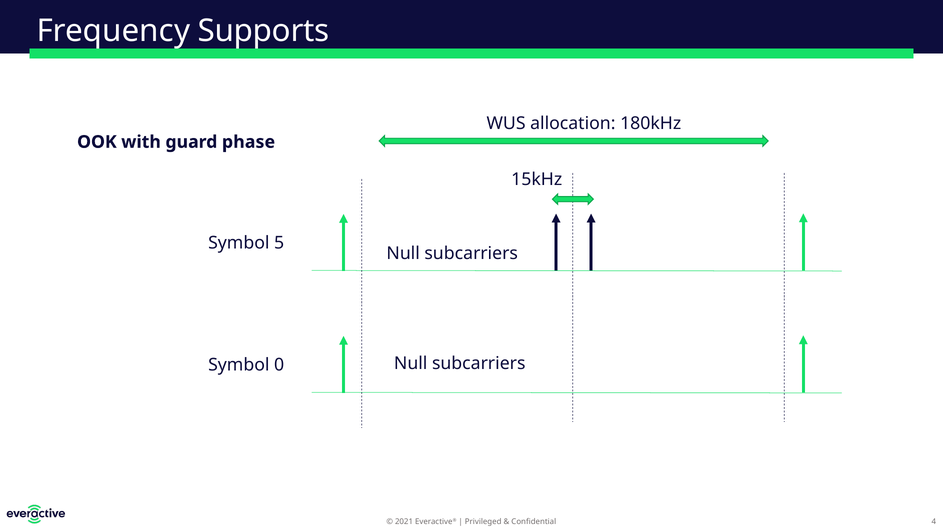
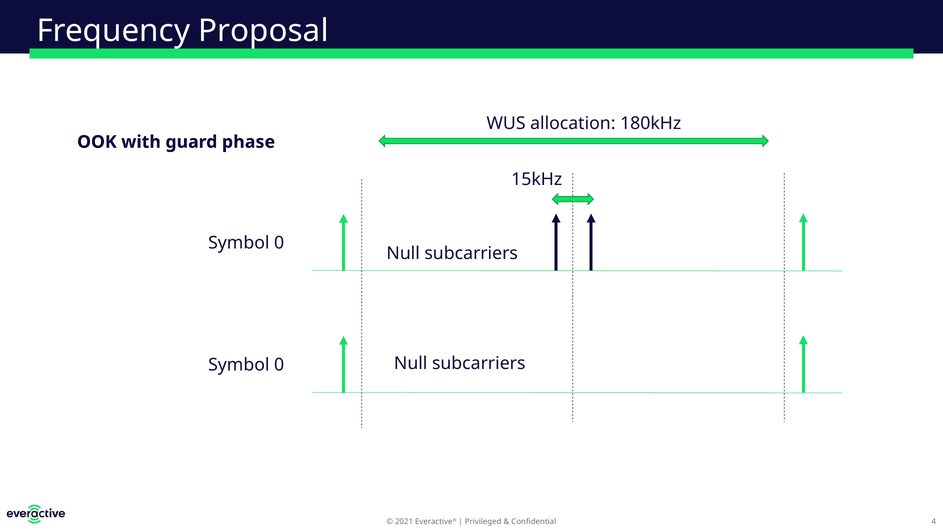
Supports: Supports -> Proposal
5 at (279, 243): 5 -> 0
